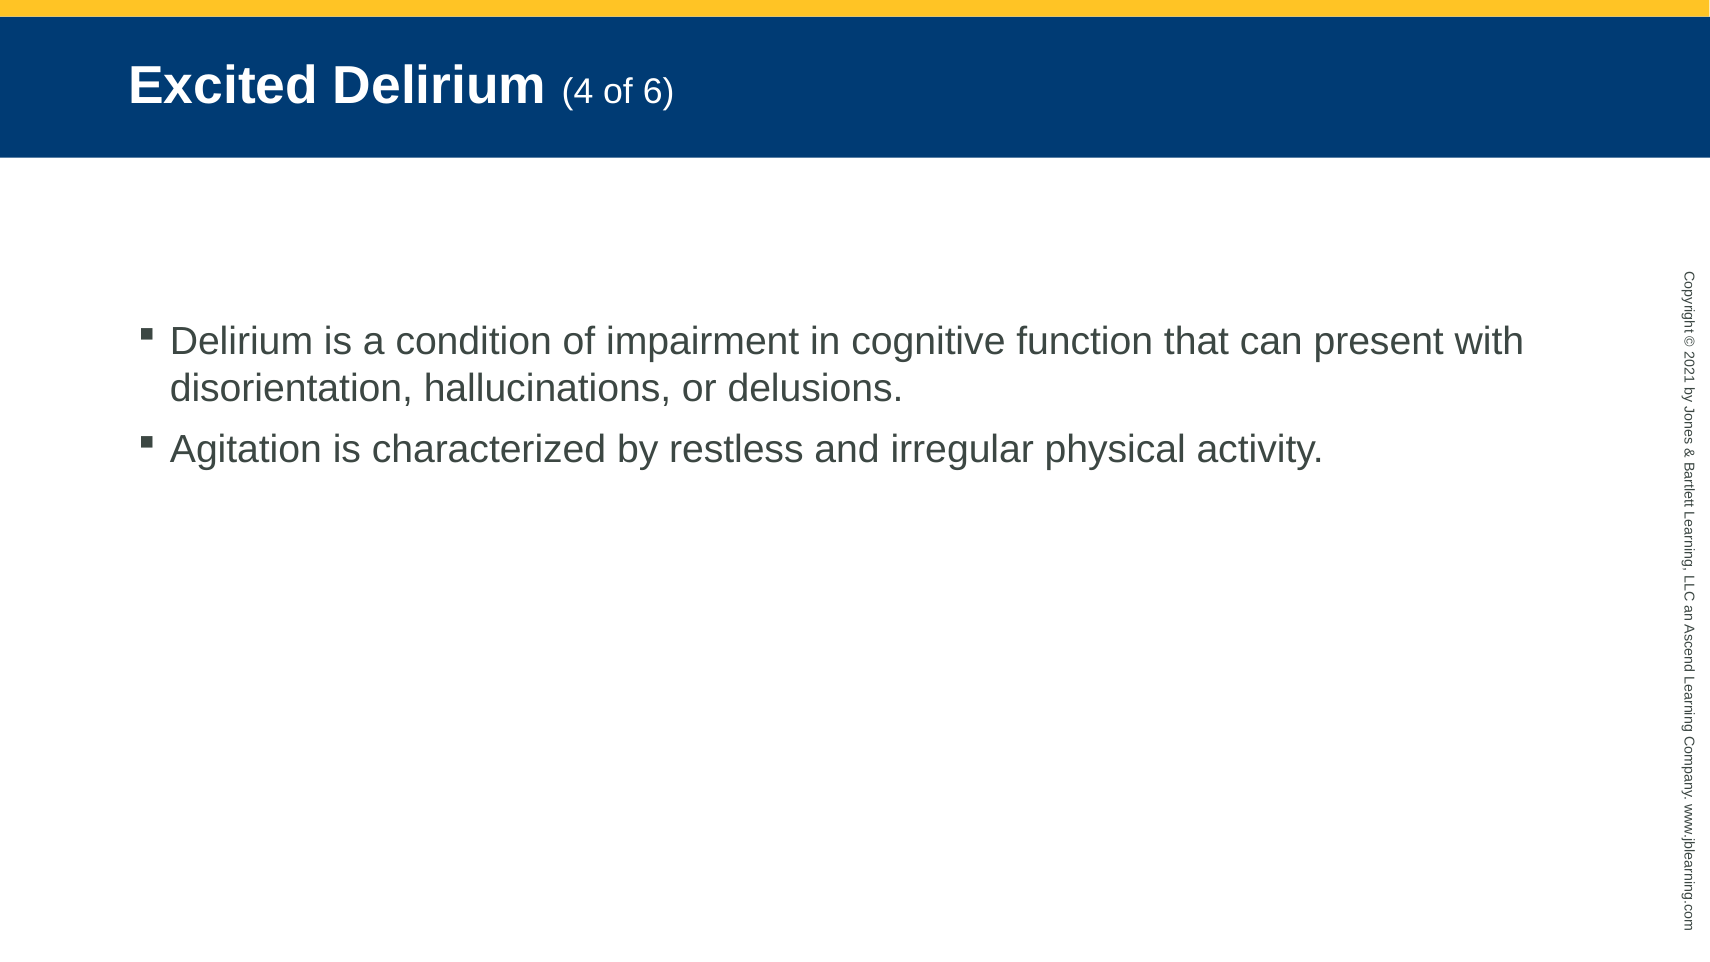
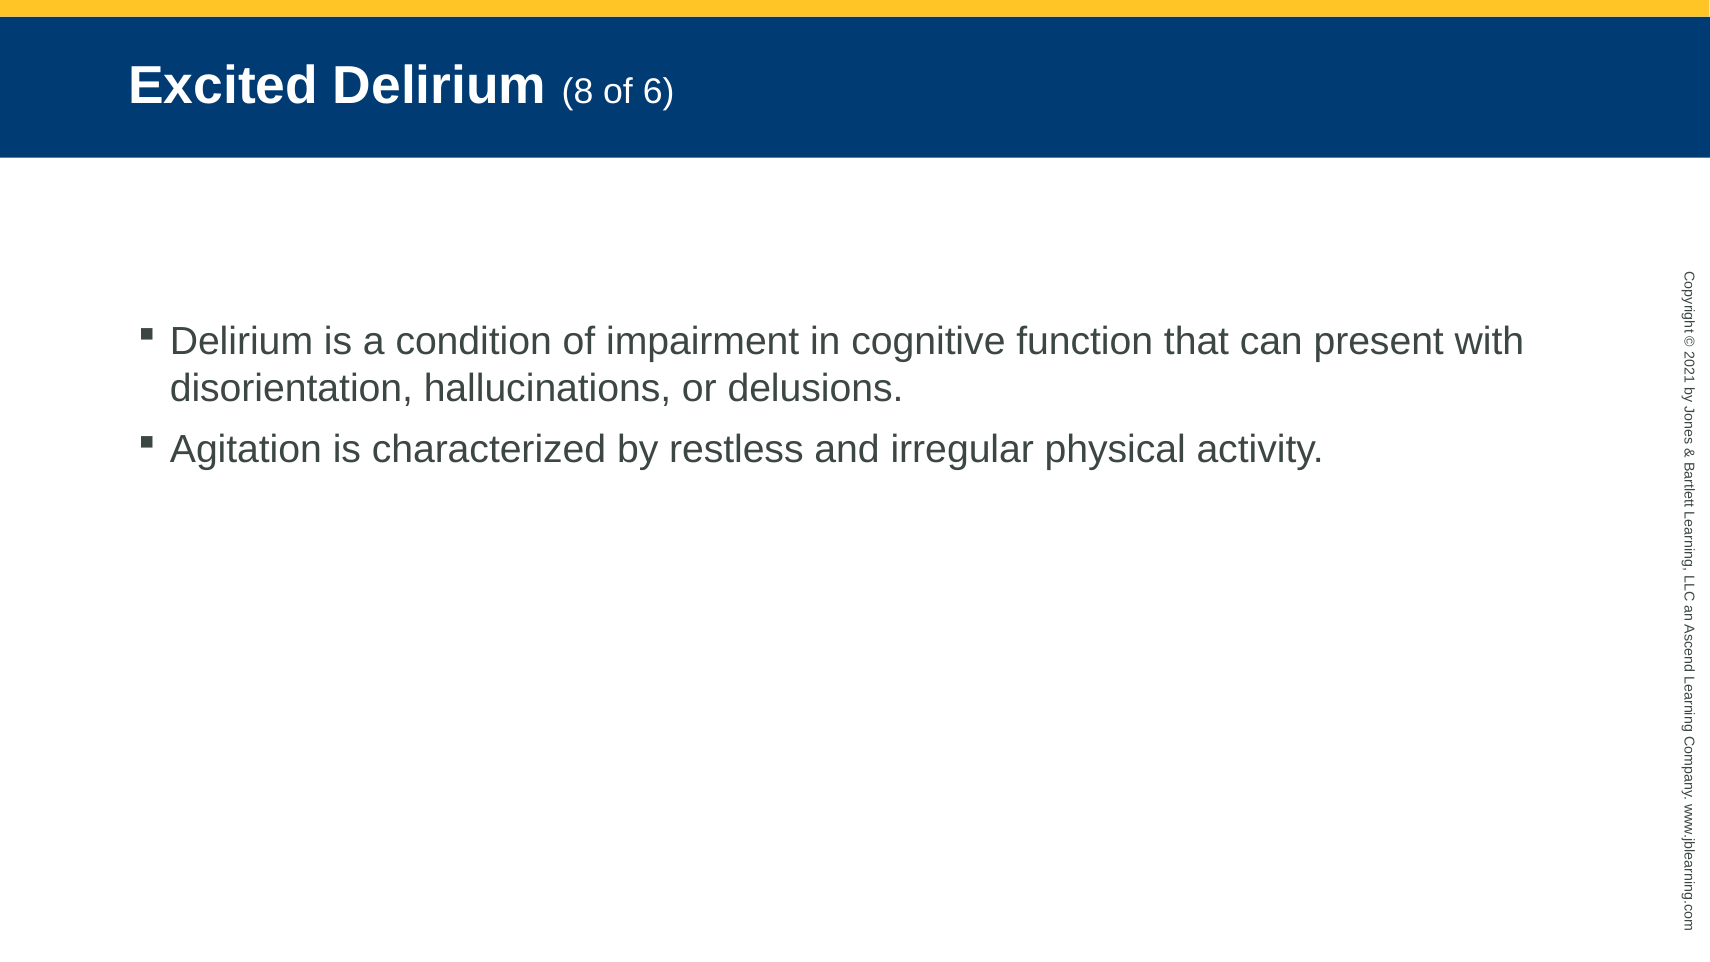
4: 4 -> 8
